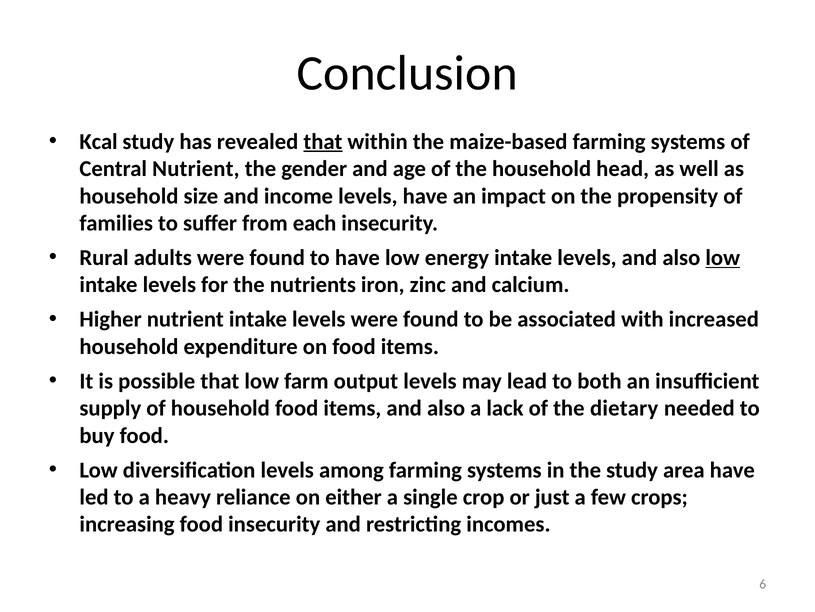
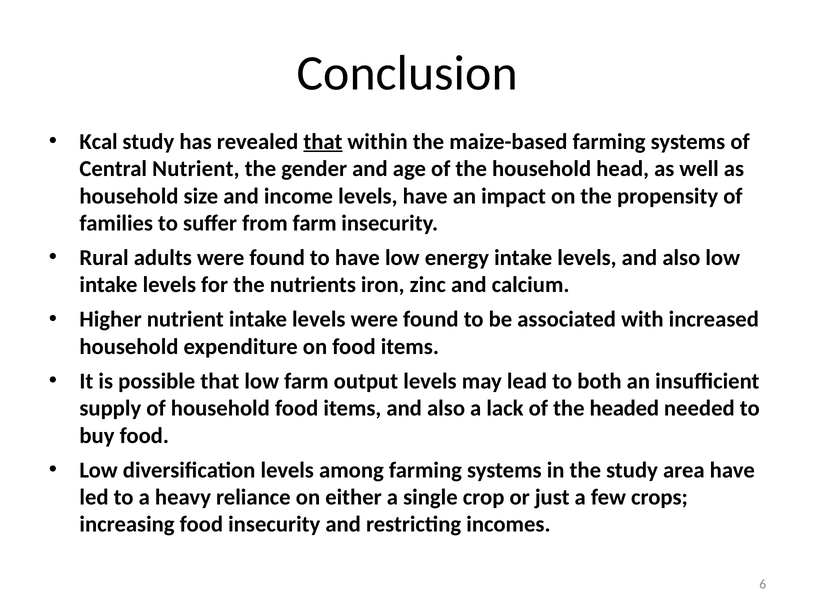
from each: each -> farm
low at (723, 257) underline: present -> none
dietary: dietary -> headed
